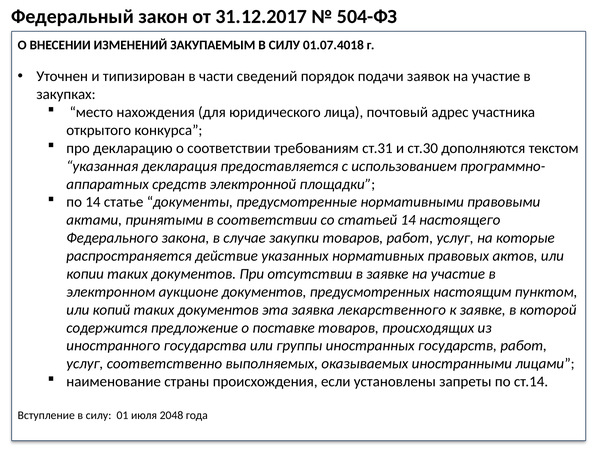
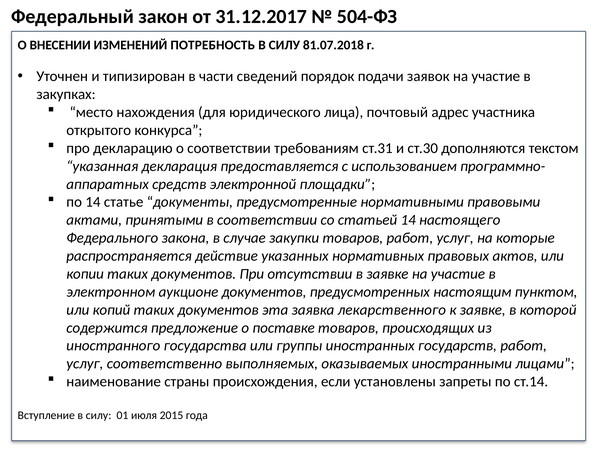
ЗАКУПАЕМЫМ: ЗАКУПАЕМЫМ -> ПОТРЕБНОСТЬ
01.07.4018: 01.07.4018 -> 81.07.2018
2048: 2048 -> 2015
